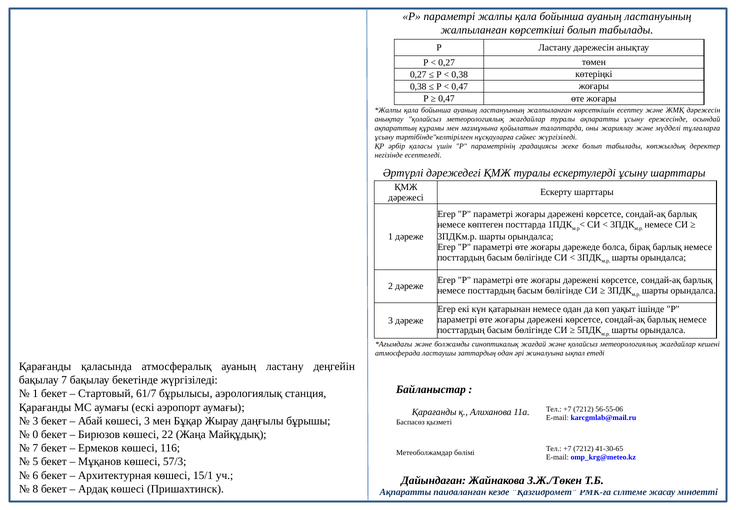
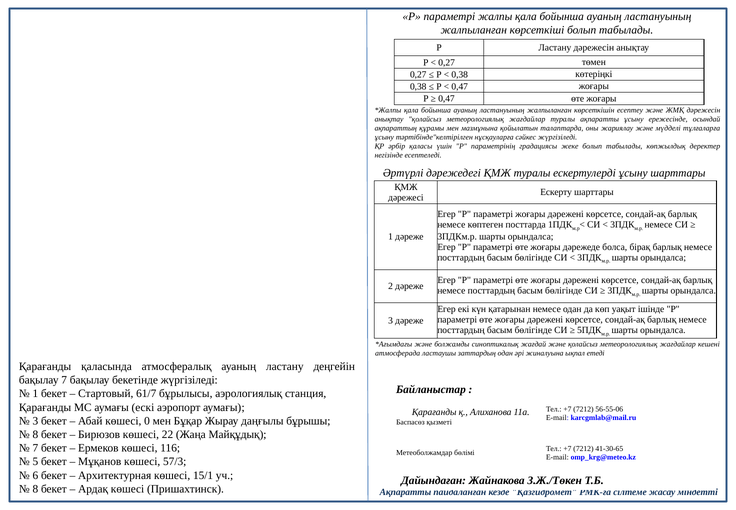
көшесі 3: 3 -> 0
0 at (35, 434): 0 -> 8
